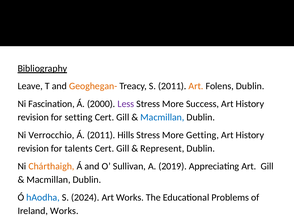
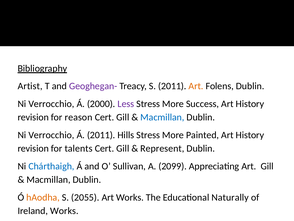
Leave: Leave -> Artist
Geoghegan- colour: orange -> purple
Fascination at (51, 104): Fascination -> Verrocchio
setting: setting -> reason
Getting: Getting -> Painted
Chárthaigh colour: orange -> blue
2019: 2019 -> 2099
hAodha colour: blue -> orange
2024: 2024 -> 2055
Problems: Problems -> Naturally
